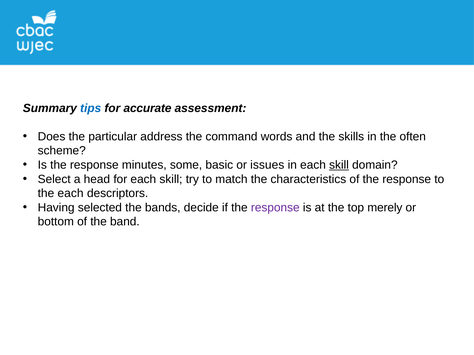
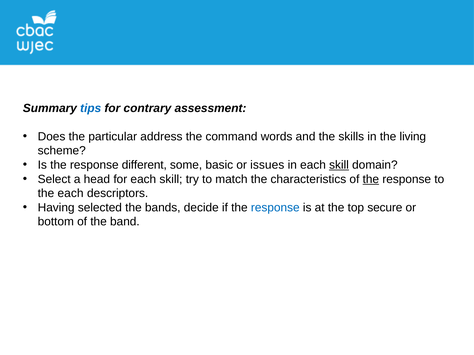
accurate: accurate -> contrary
often: often -> living
minutes: minutes -> different
the at (371, 179) underline: none -> present
response at (275, 208) colour: purple -> blue
merely: merely -> secure
